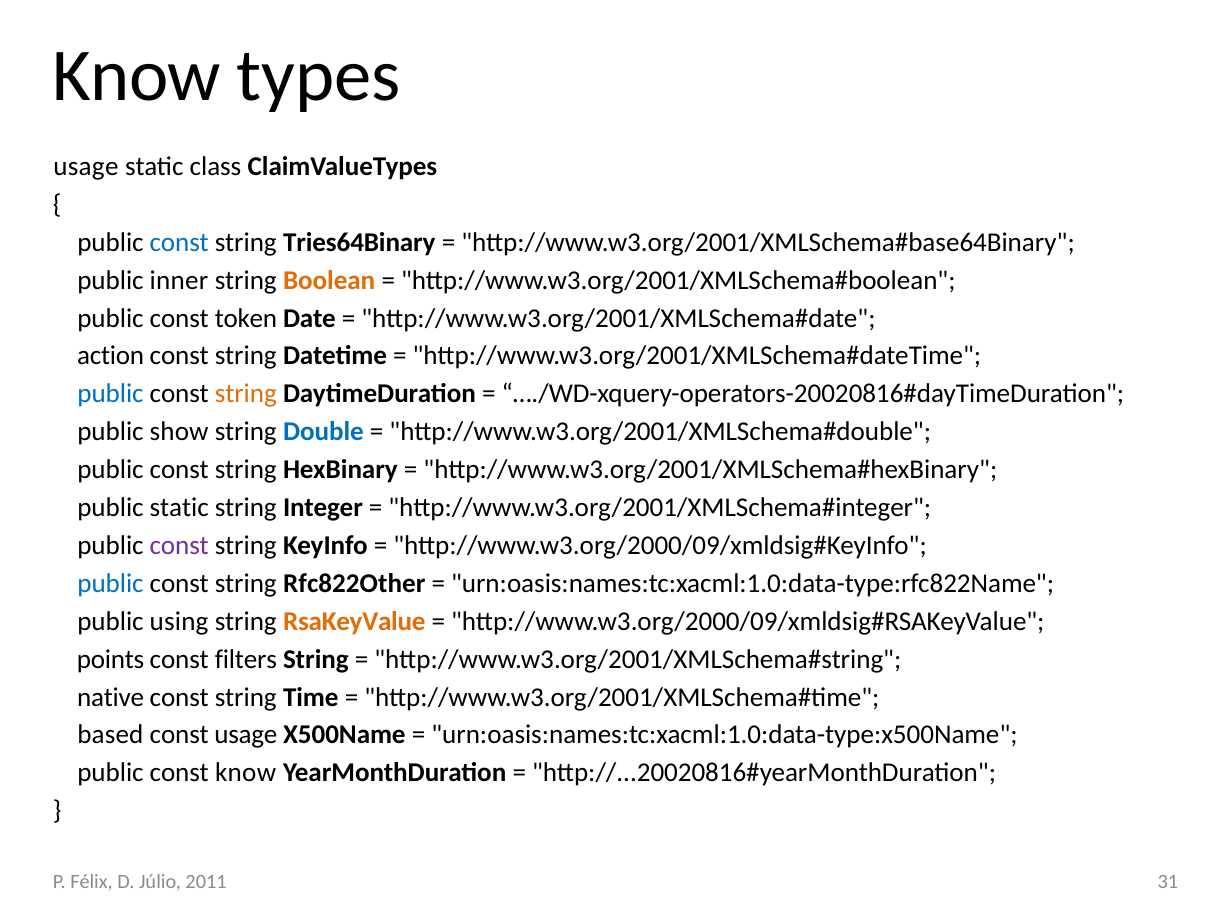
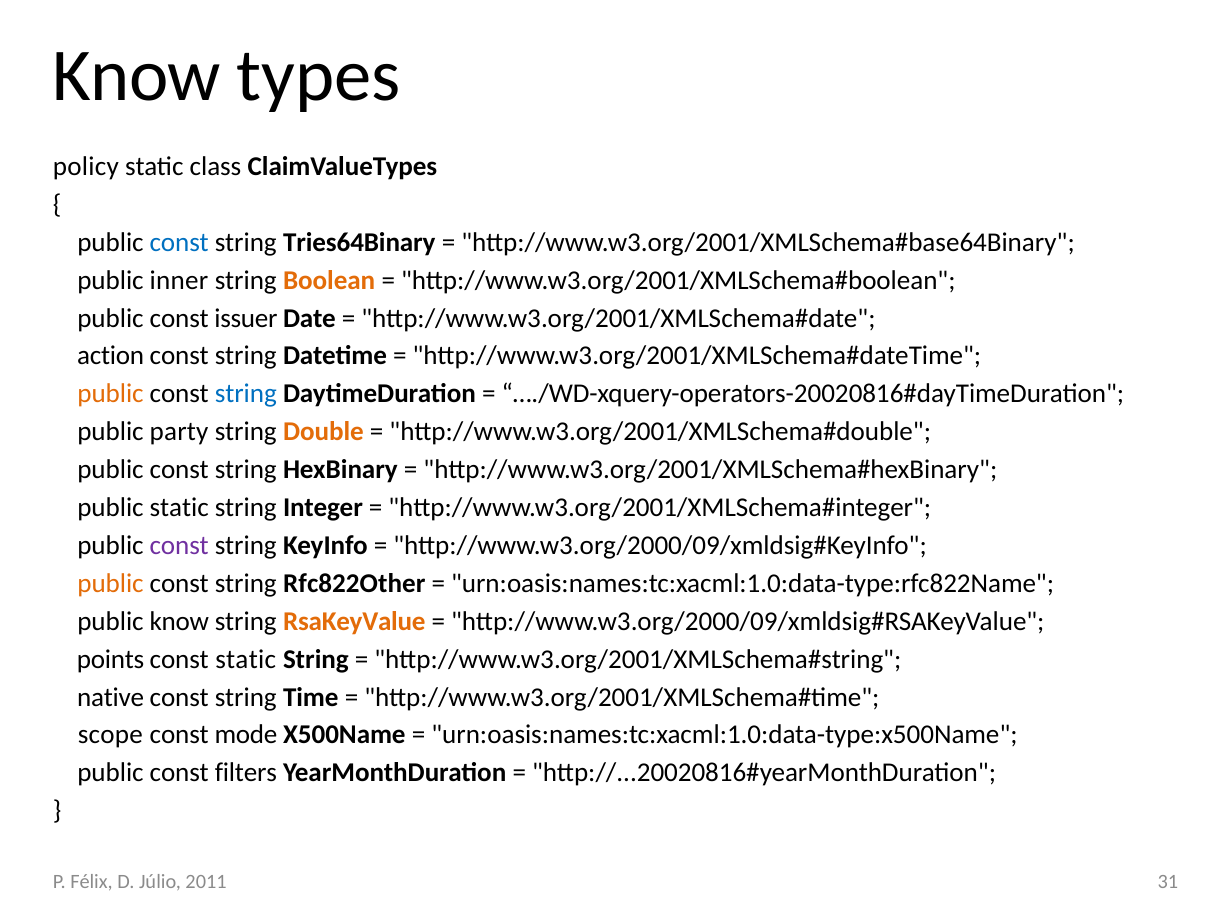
usage at (86, 167): usage -> policy
token: token -> issuer
public at (111, 394) colour: blue -> orange
string at (246, 394) colour: orange -> blue
show: show -> party
Double colour: blue -> orange
public at (111, 584) colour: blue -> orange
public using: using -> know
const filters: filters -> static
based: based -> scope
const usage: usage -> mode
const know: know -> filters
